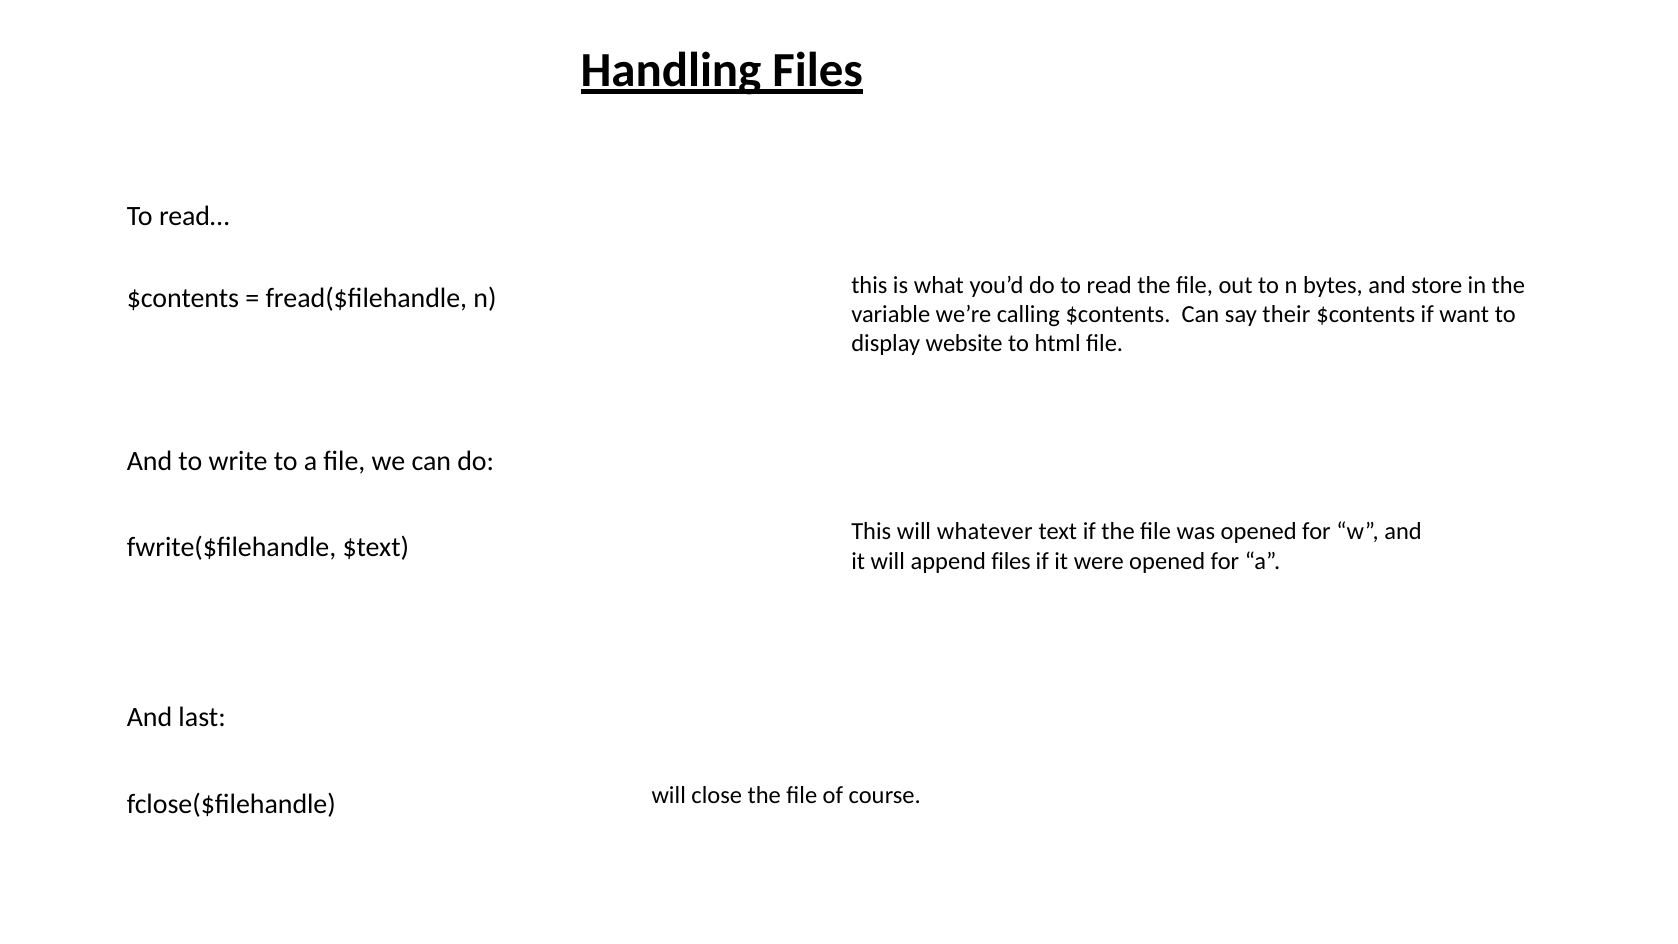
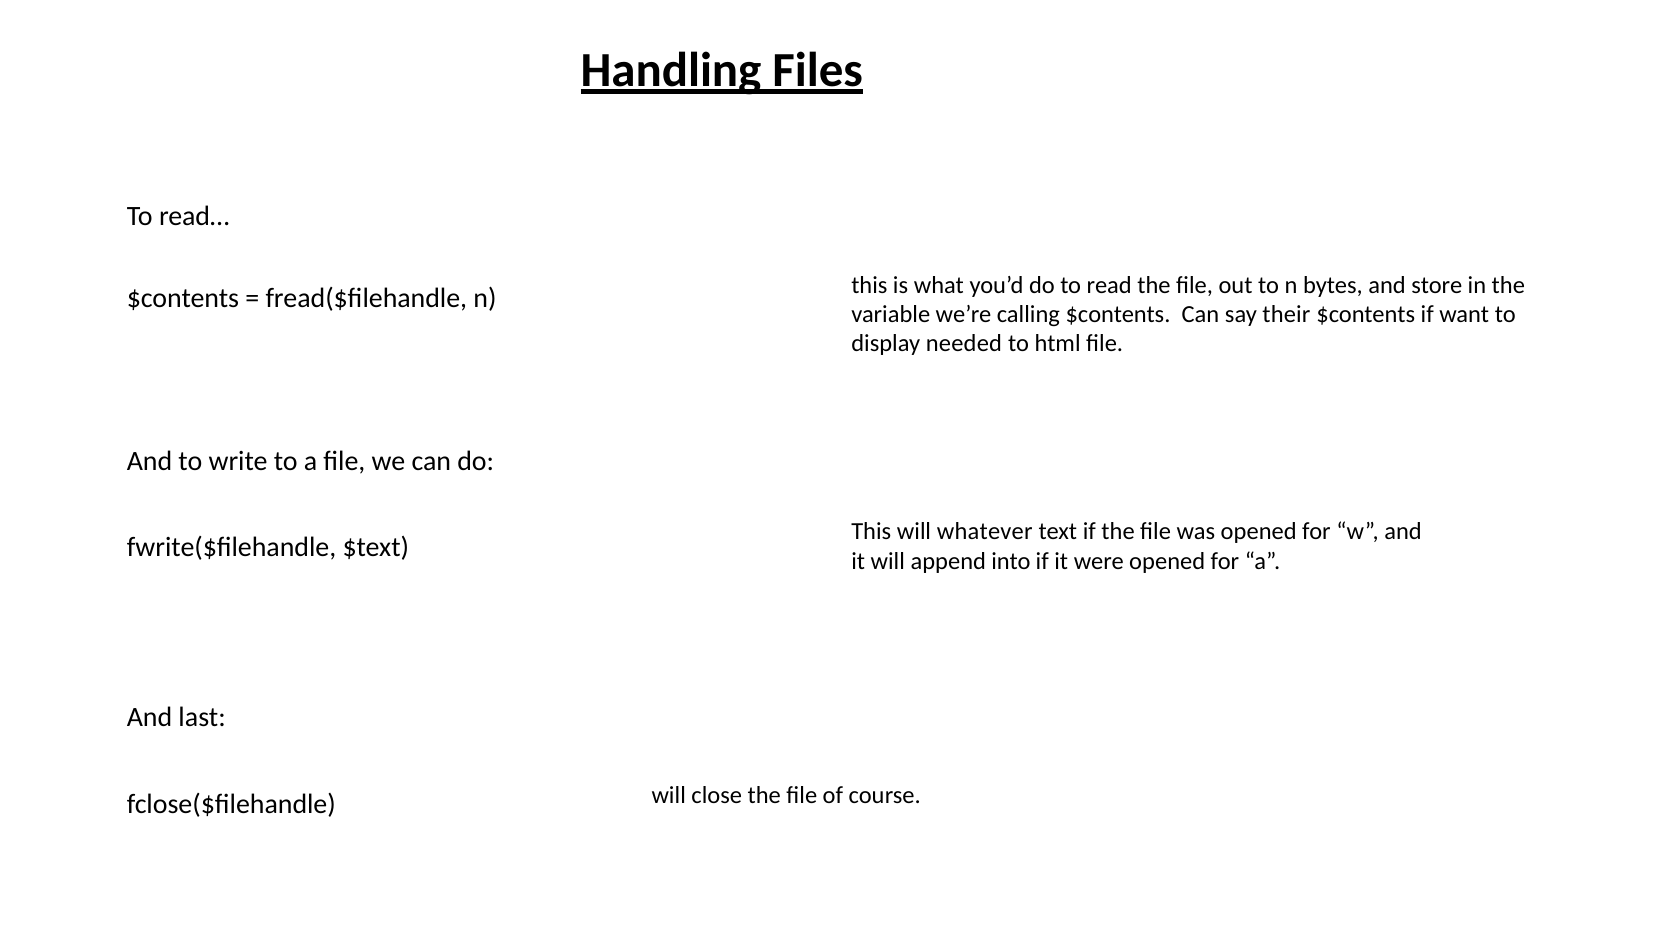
website: website -> needed
append files: files -> into
